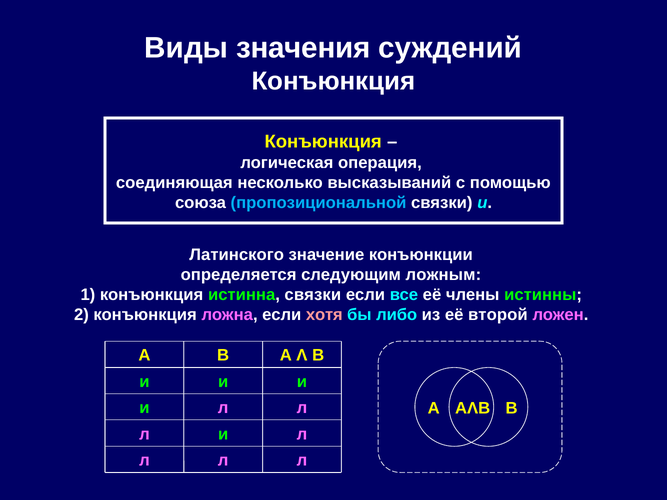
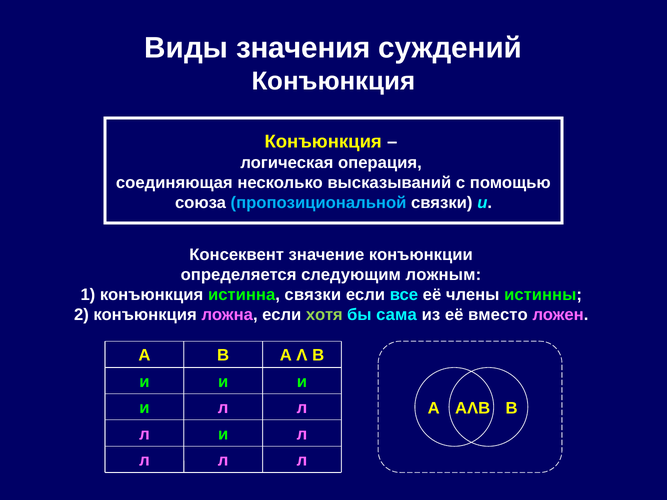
Латинского: Латинского -> Консеквент
хотя colour: pink -> light green
либо: либо -> сама
второй: второй -> вместо
